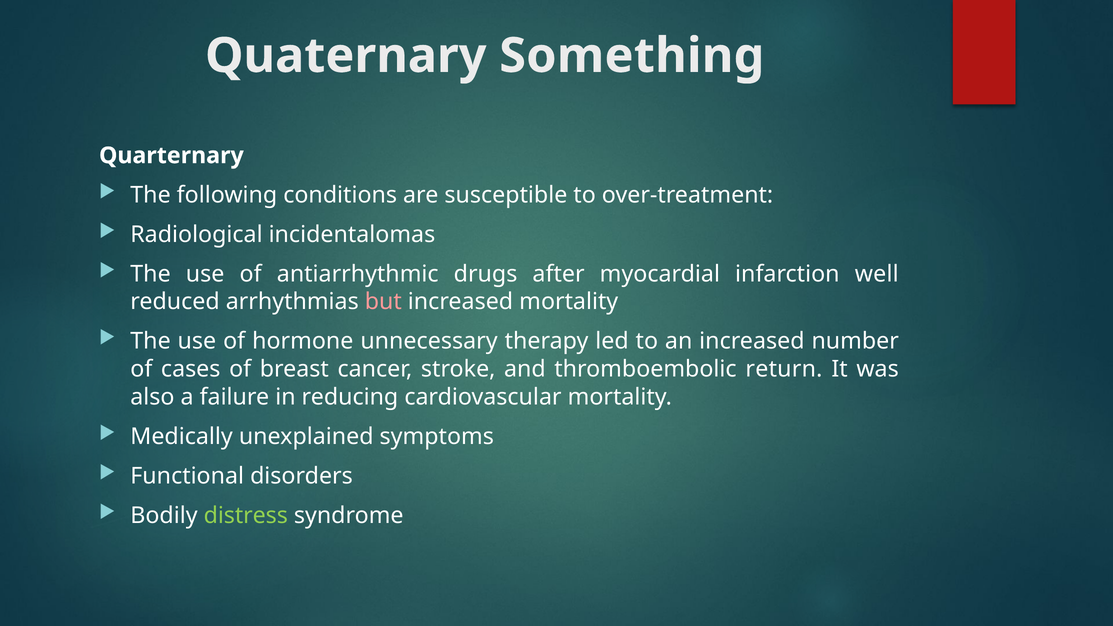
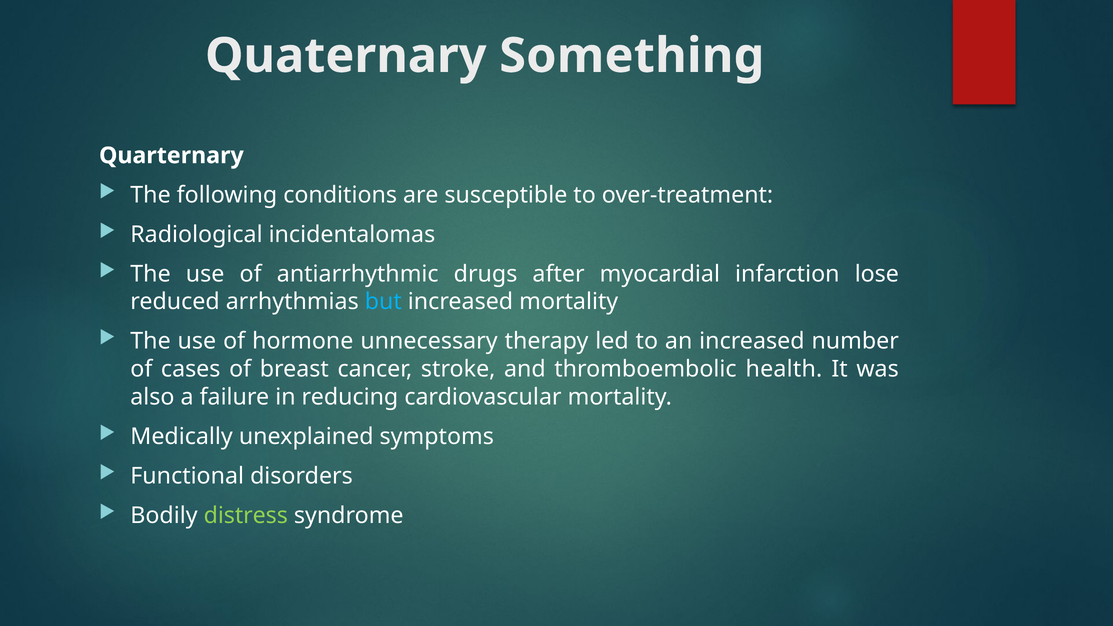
well: well -> lose
but colour: pink -> light blue
return: return -> health
